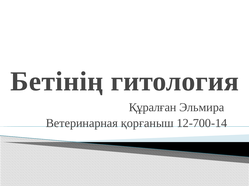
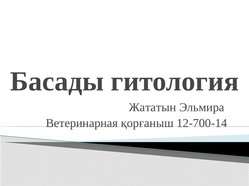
Бетінің: Бетінің -> Басады
Құралған: Құралған -> Жататын
